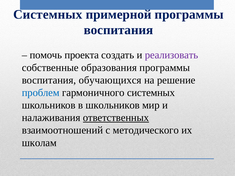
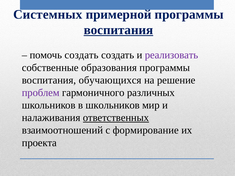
воспитания at (118, 30) underline: none -> present
помочь проекта: проекта -> создать
проблем colour: blue -> purple
гармоничного системных: системных -> различных
методического: методического -> формирование
школам: школам -> проекта
